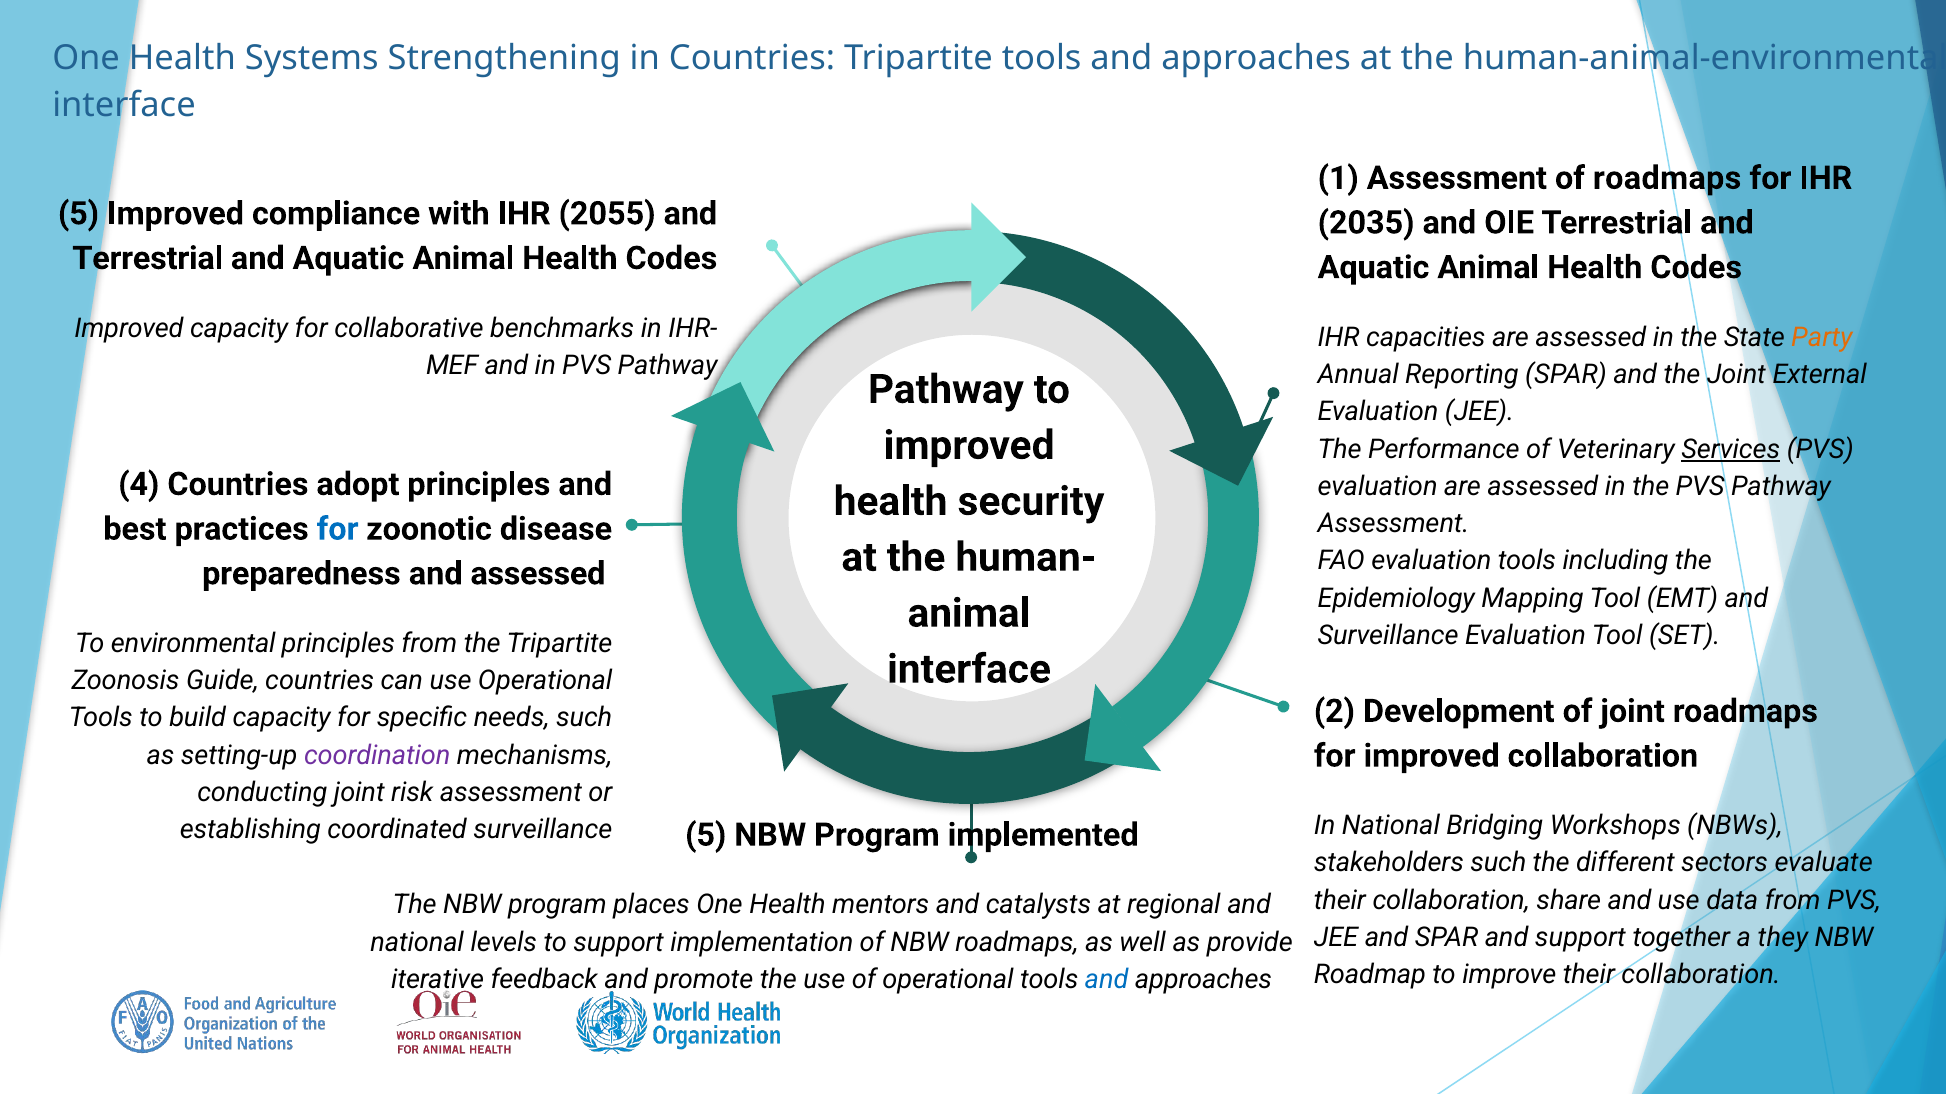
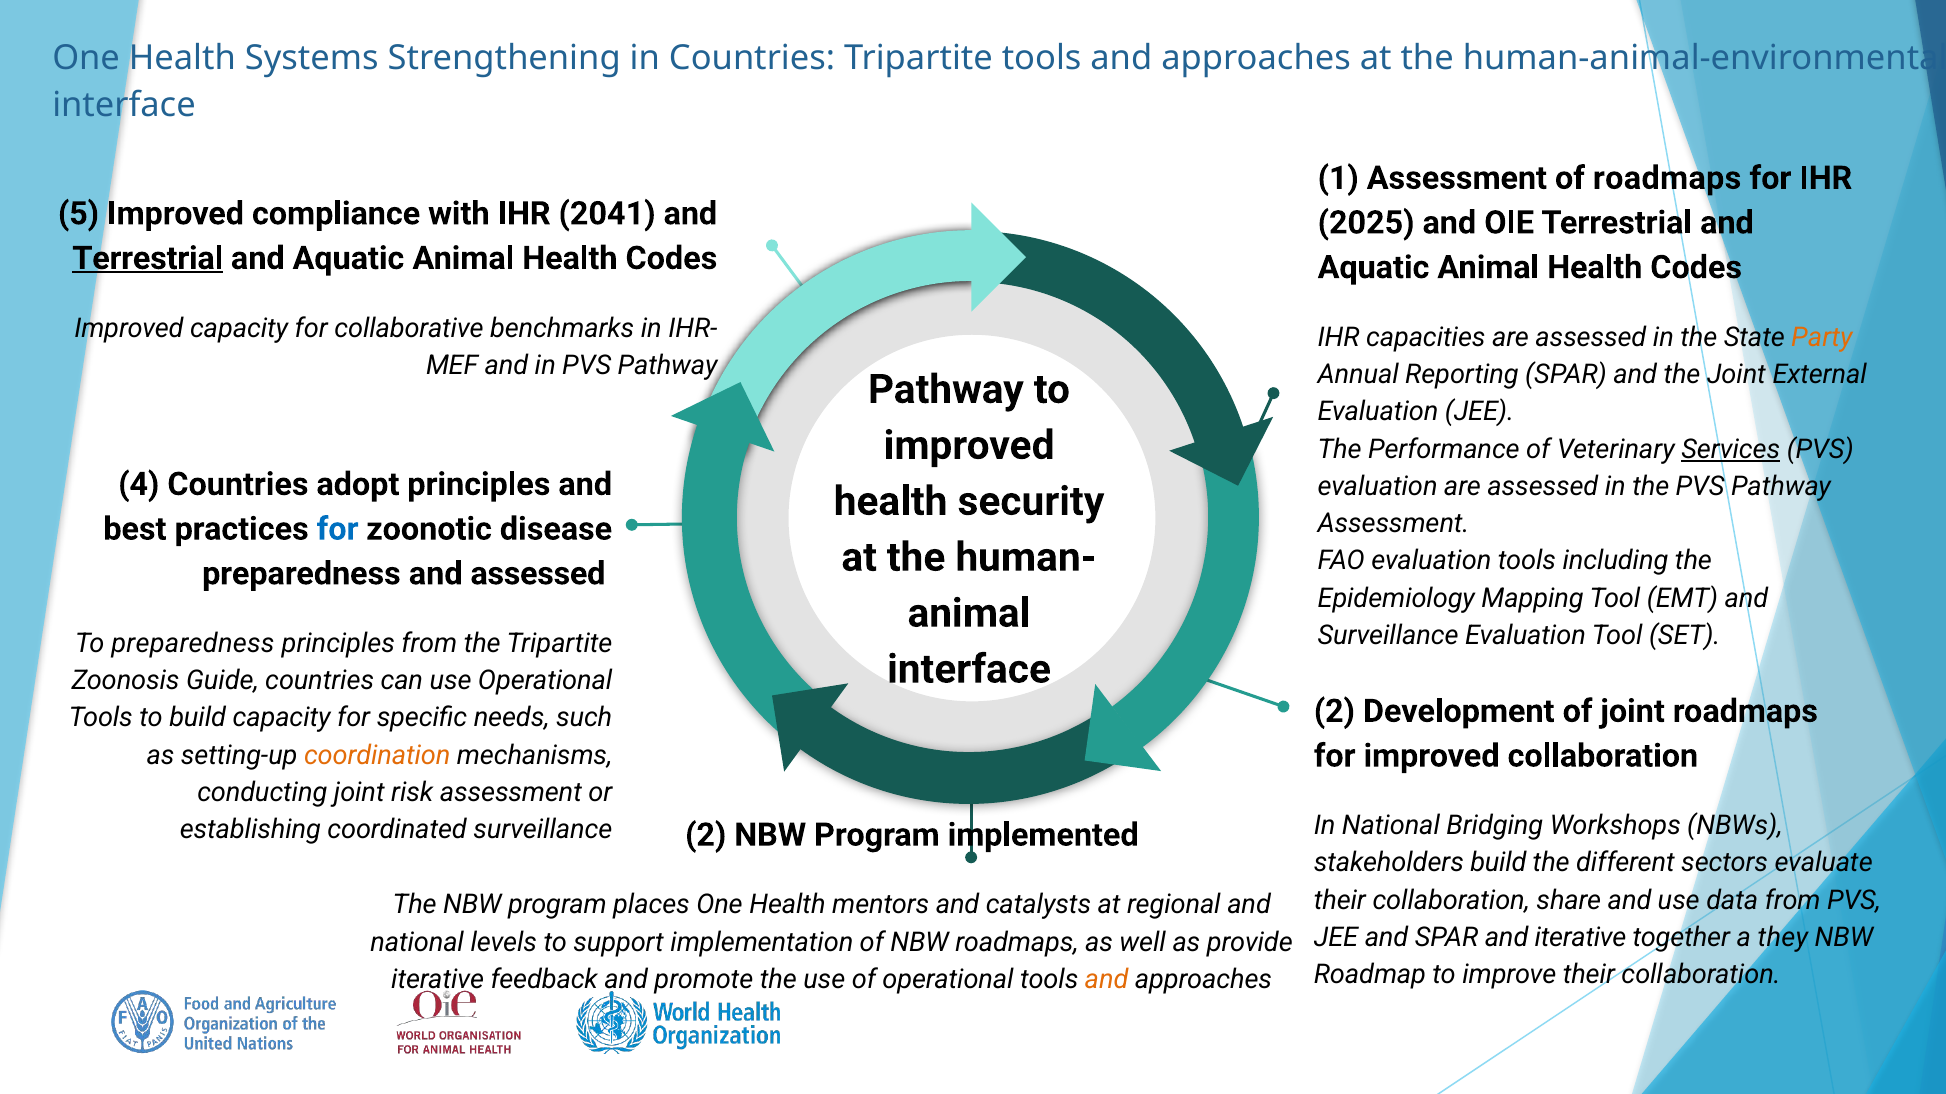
2055: 2055 -> 2041
2035: 2035 -> 2025
Terrestrial at (148, 258) underline: none -> present
To environmental: environmental -> preparedness
coordination colour: purple -> orange
surveillance 5: 5 -> 2
stakeholders such: such -> build
and support: support -> iterative
and at (1107, 980) colour: blue -> orange
